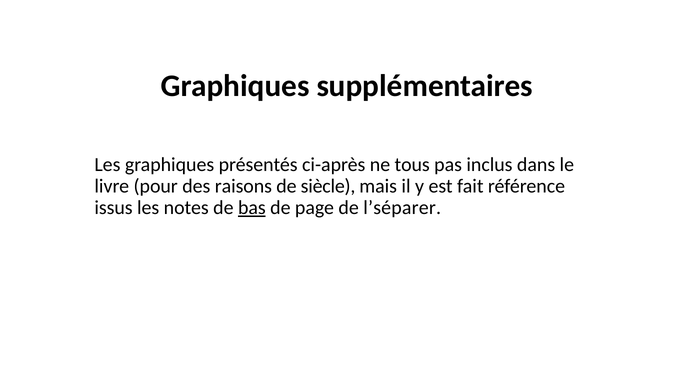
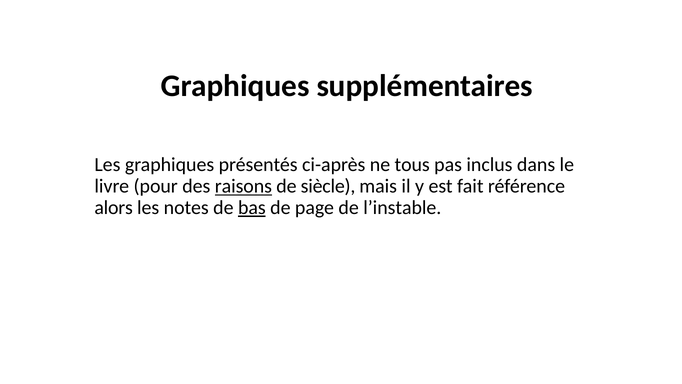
raisons underline: none -> present
issus: issus -> alors
l’séparer: l’séparer -> l’instable
